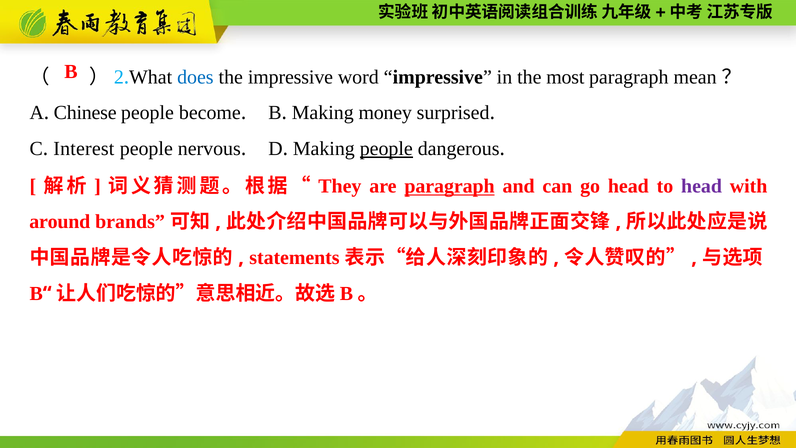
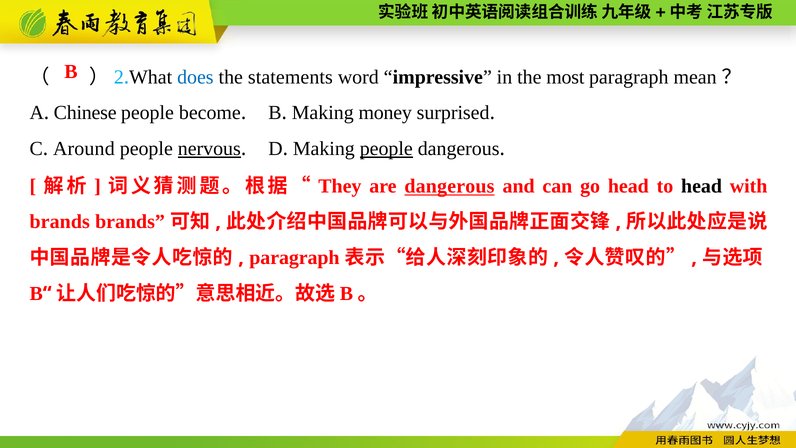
the impressive: impressive -> statements
Interest: Interest -> Around
nervous underline: none -> present
are paragraph: paragraph -> dangerous
head at (702, 186) colour: purple -> black
around at (60, 222): around -> brands
statements at (294, 258): statements -> paragraph
